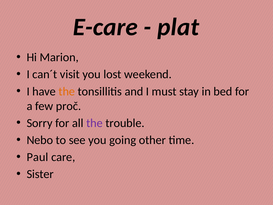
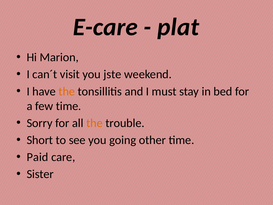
lost: lost -> jste
few proč: proč -> time
the at (95, 123) colour: purple -> orange
Nebo: Nebo -> Short
Paul: Paul -> Paid
